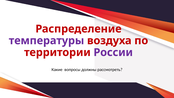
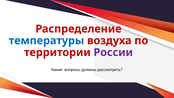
температуры colour: purple -> blue
